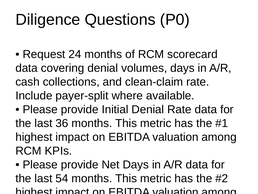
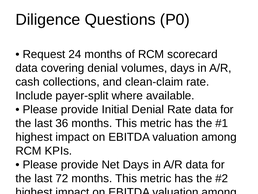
54: 54 -> 72
